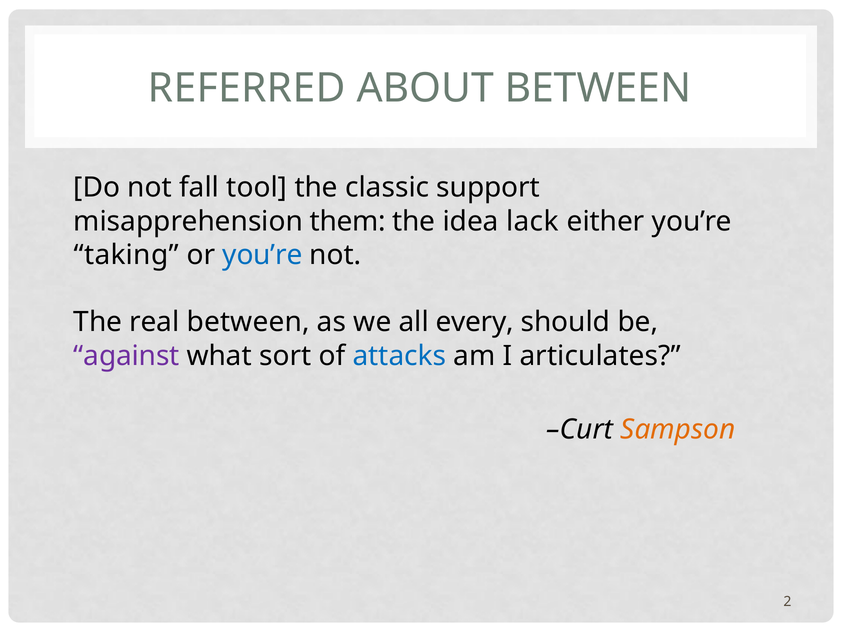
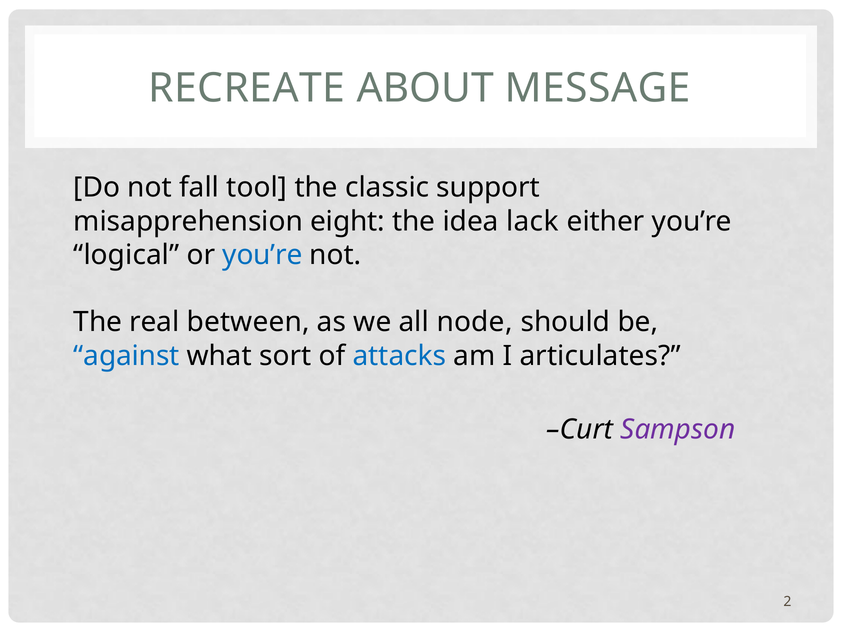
REFERRED: REFERRED -> RECREATE
ABOUT BETWEEN: BETWEEN -> MESSAGE
them: them -> eight
taking: taking -> logical
every: every -> node
against colour: purple -> blue
Sampson colour: orange -> purple
